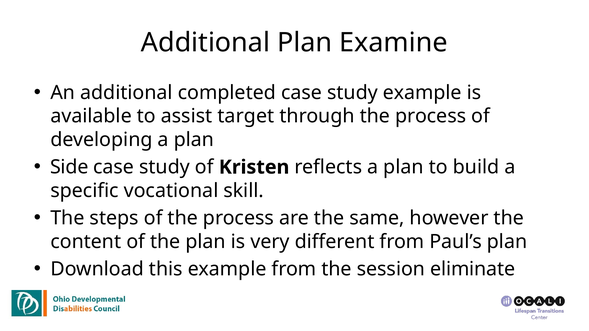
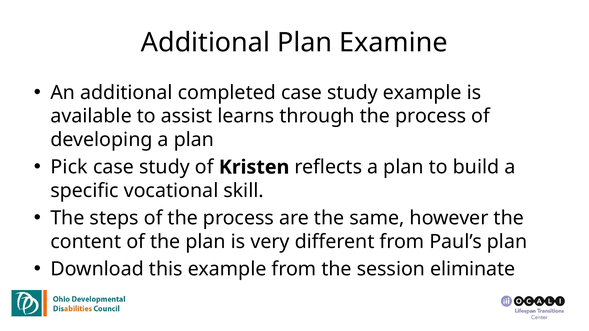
target: target -> learns
Side: Side -> Pick
